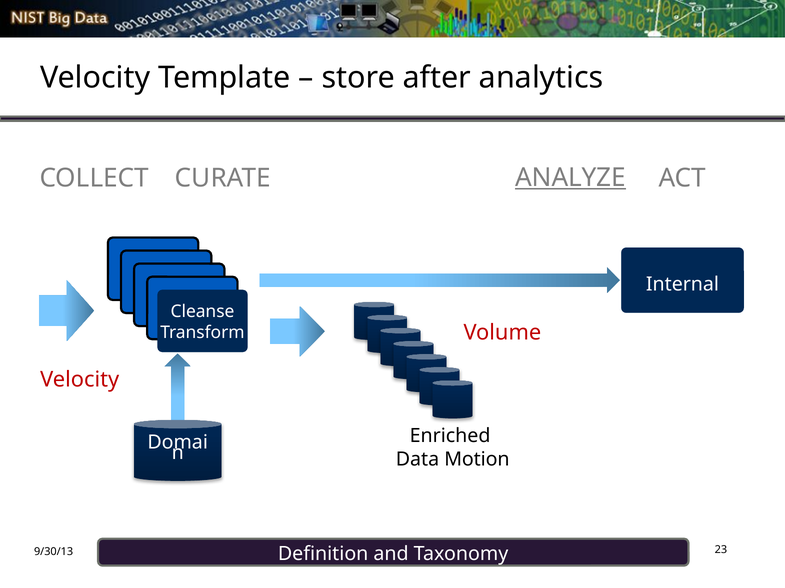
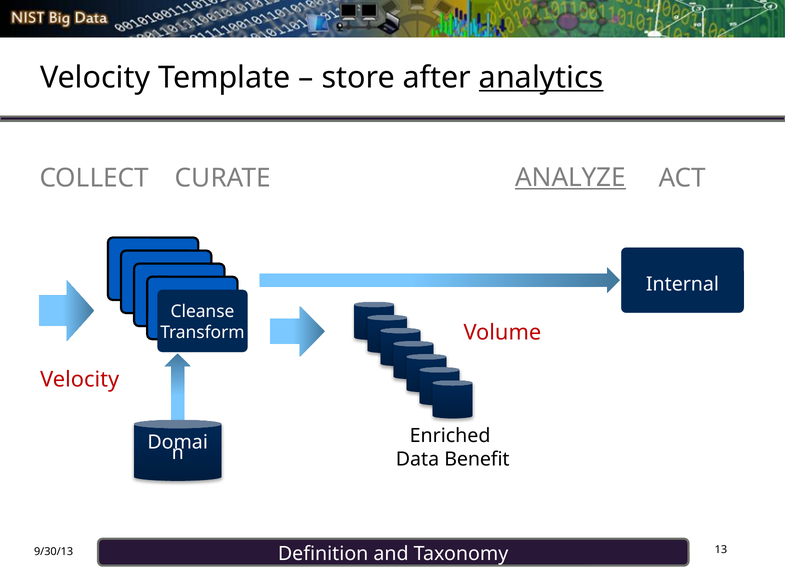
analytics underline: none -> present
Motion: Motion -> Benefit
23: 23 -> 13
